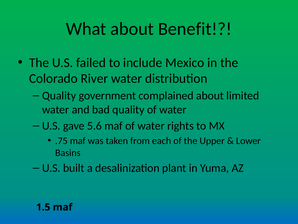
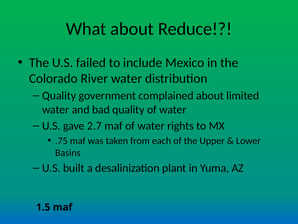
Benefit: Benefit -> Reduce
5.6: 5.6 -> 2.7
